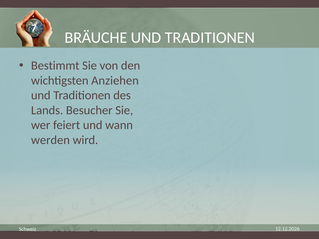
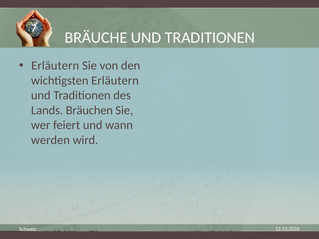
Bestimmt at (55, 66): Bestimmt -> Erläutern
wichtigsten Anziehen: Anziehen -> Erläutern
Besucher: Besucher -> Bräuchen
